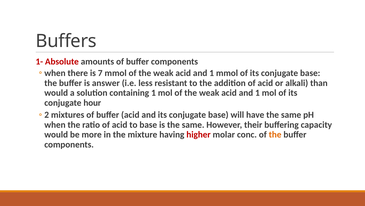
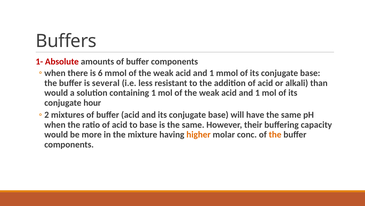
7: 7 -> 6
answer: answer -> several
higher colour: red -> orange
